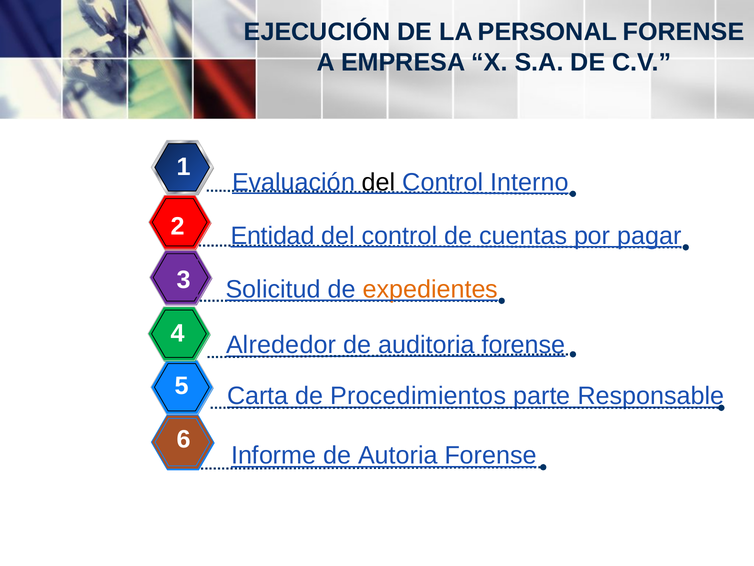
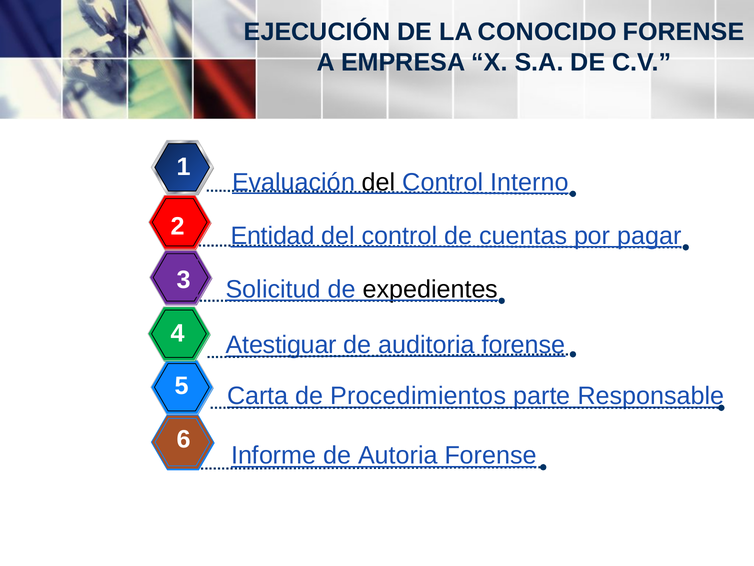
PERSONAL: PERSONAL -> CONOCIDO
expedientes colour: orange -> black
Alrededor: Alrededor -> Atestiguar
